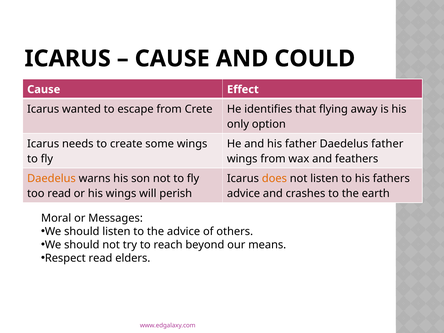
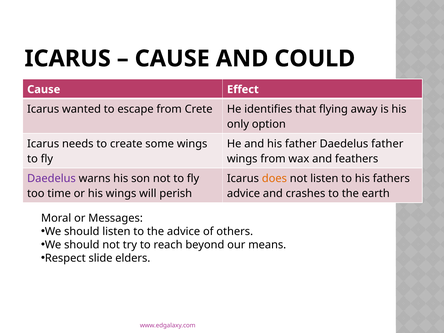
Daedelus at (51, 178) colour: orange -> purple
too read: read -> time
Respect read: read -> slide
